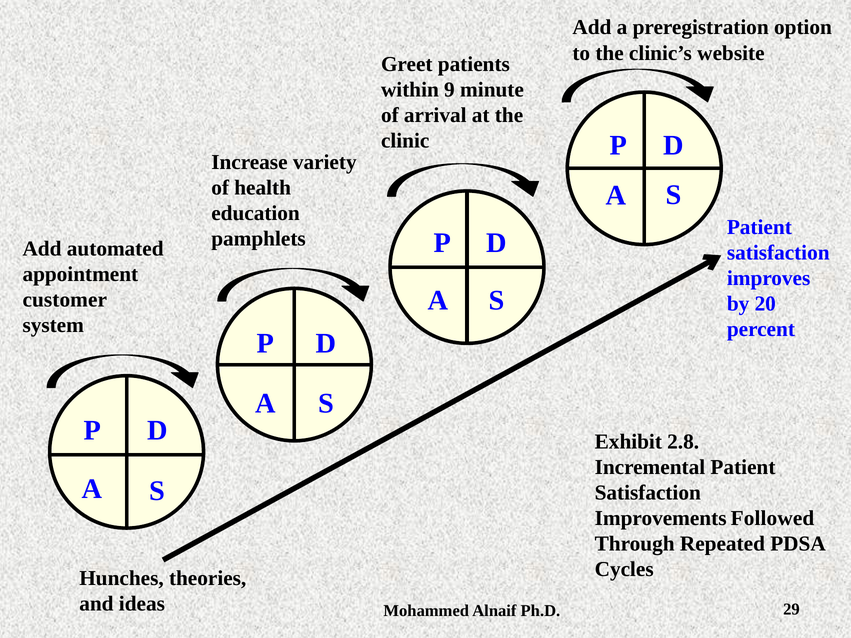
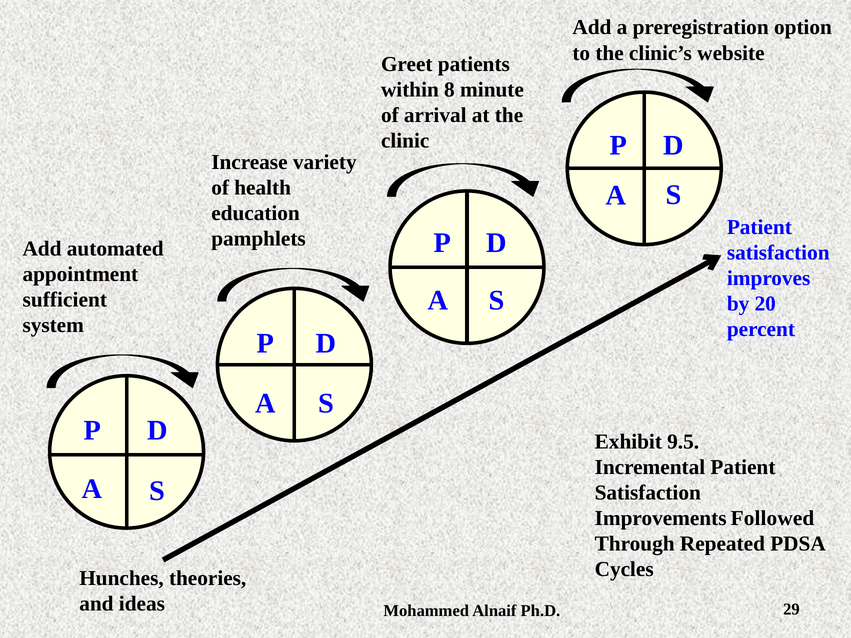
9: 9 -> 8
customer: customer -> sufficient
2.8: 2.8 -> 9.5
